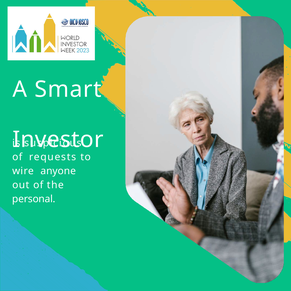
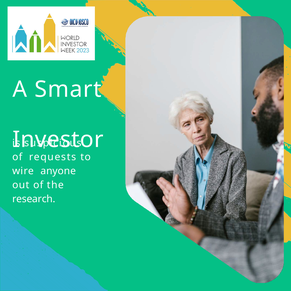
personal: personal -> research
